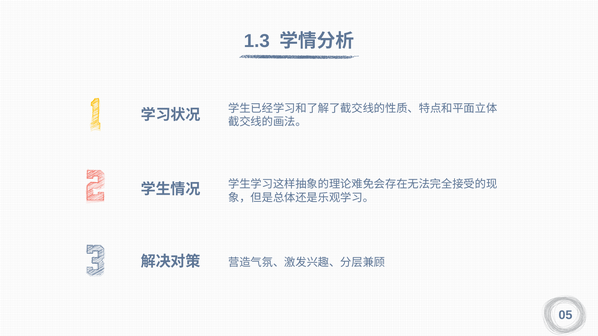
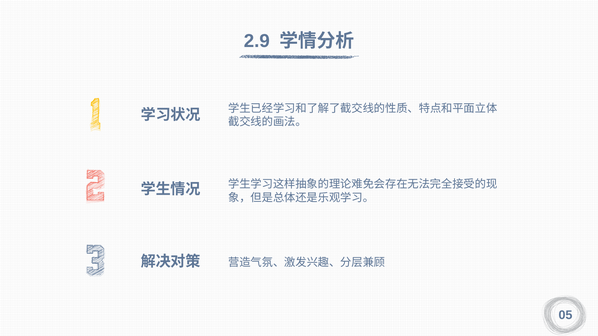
1.3: 1.3 -> 2.9
